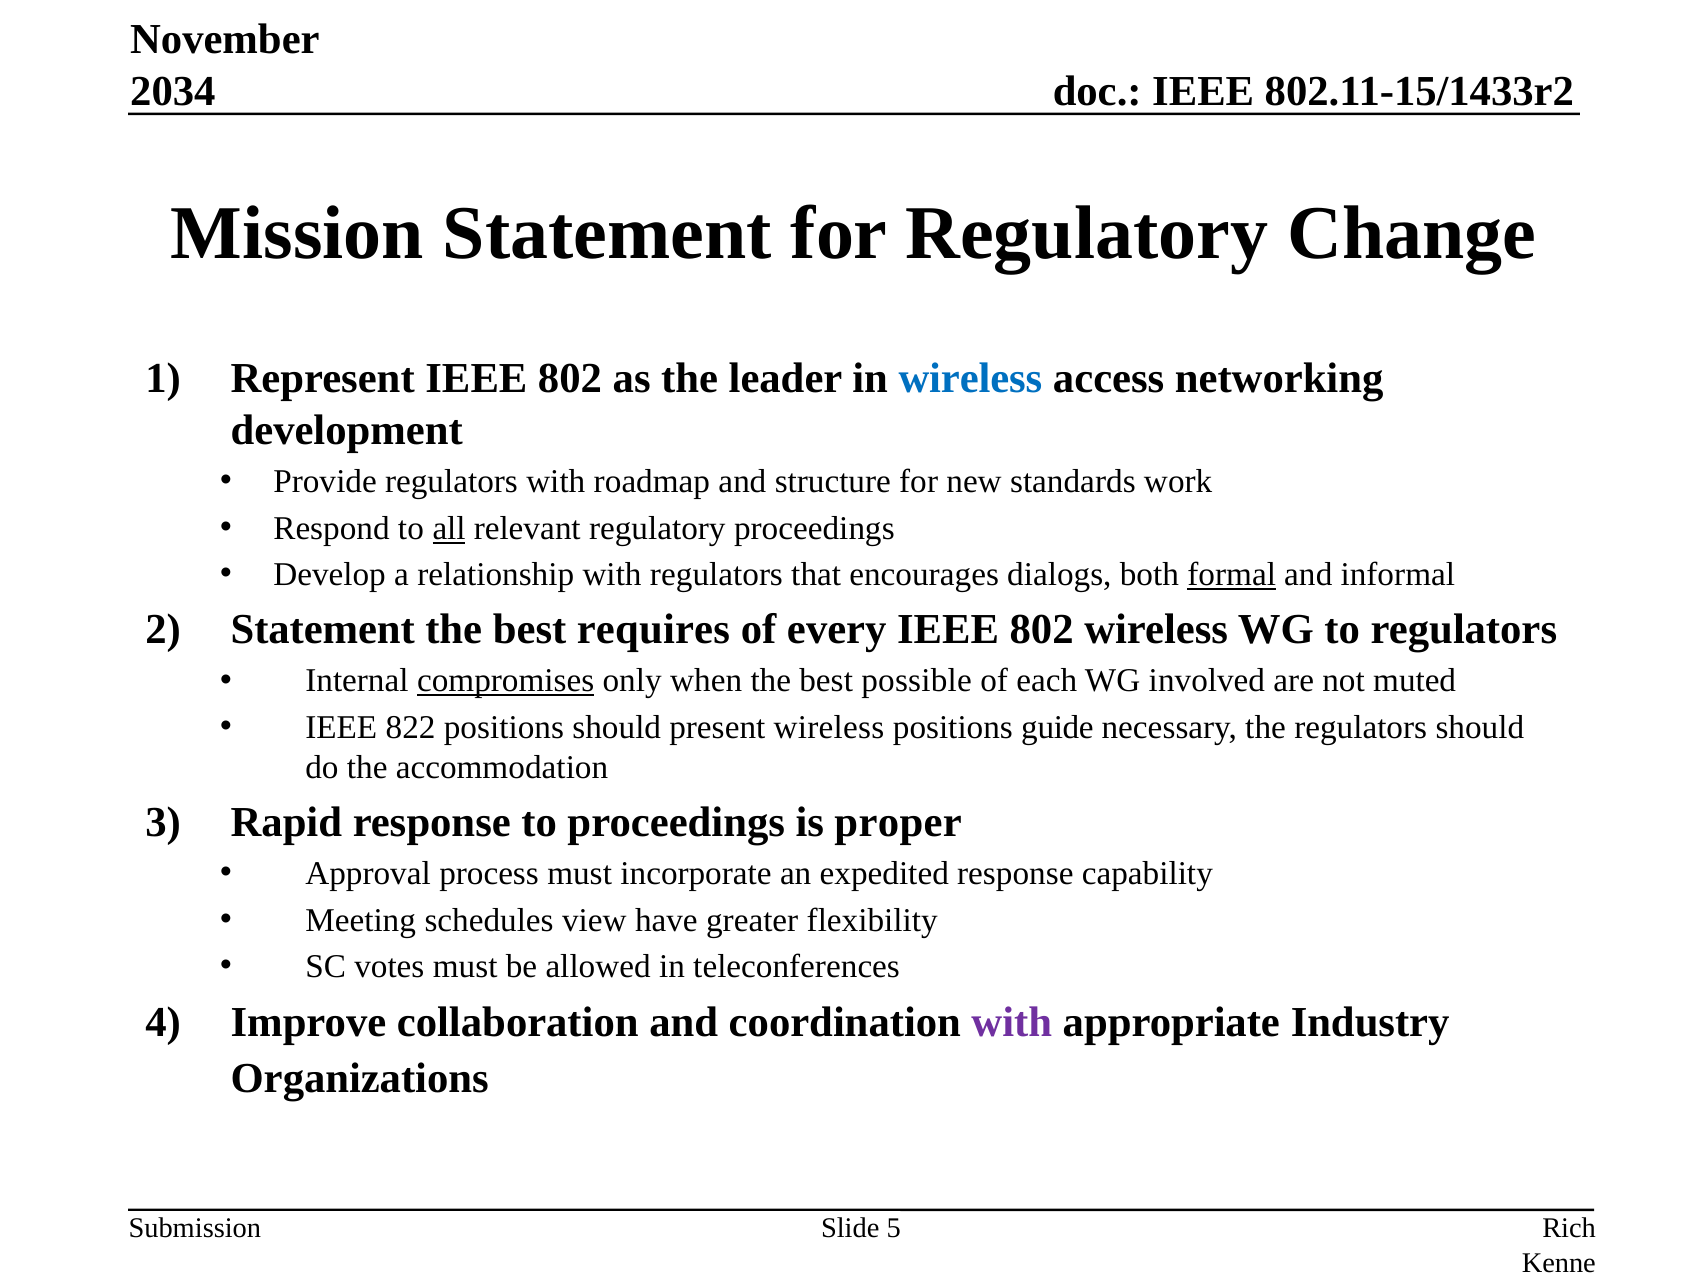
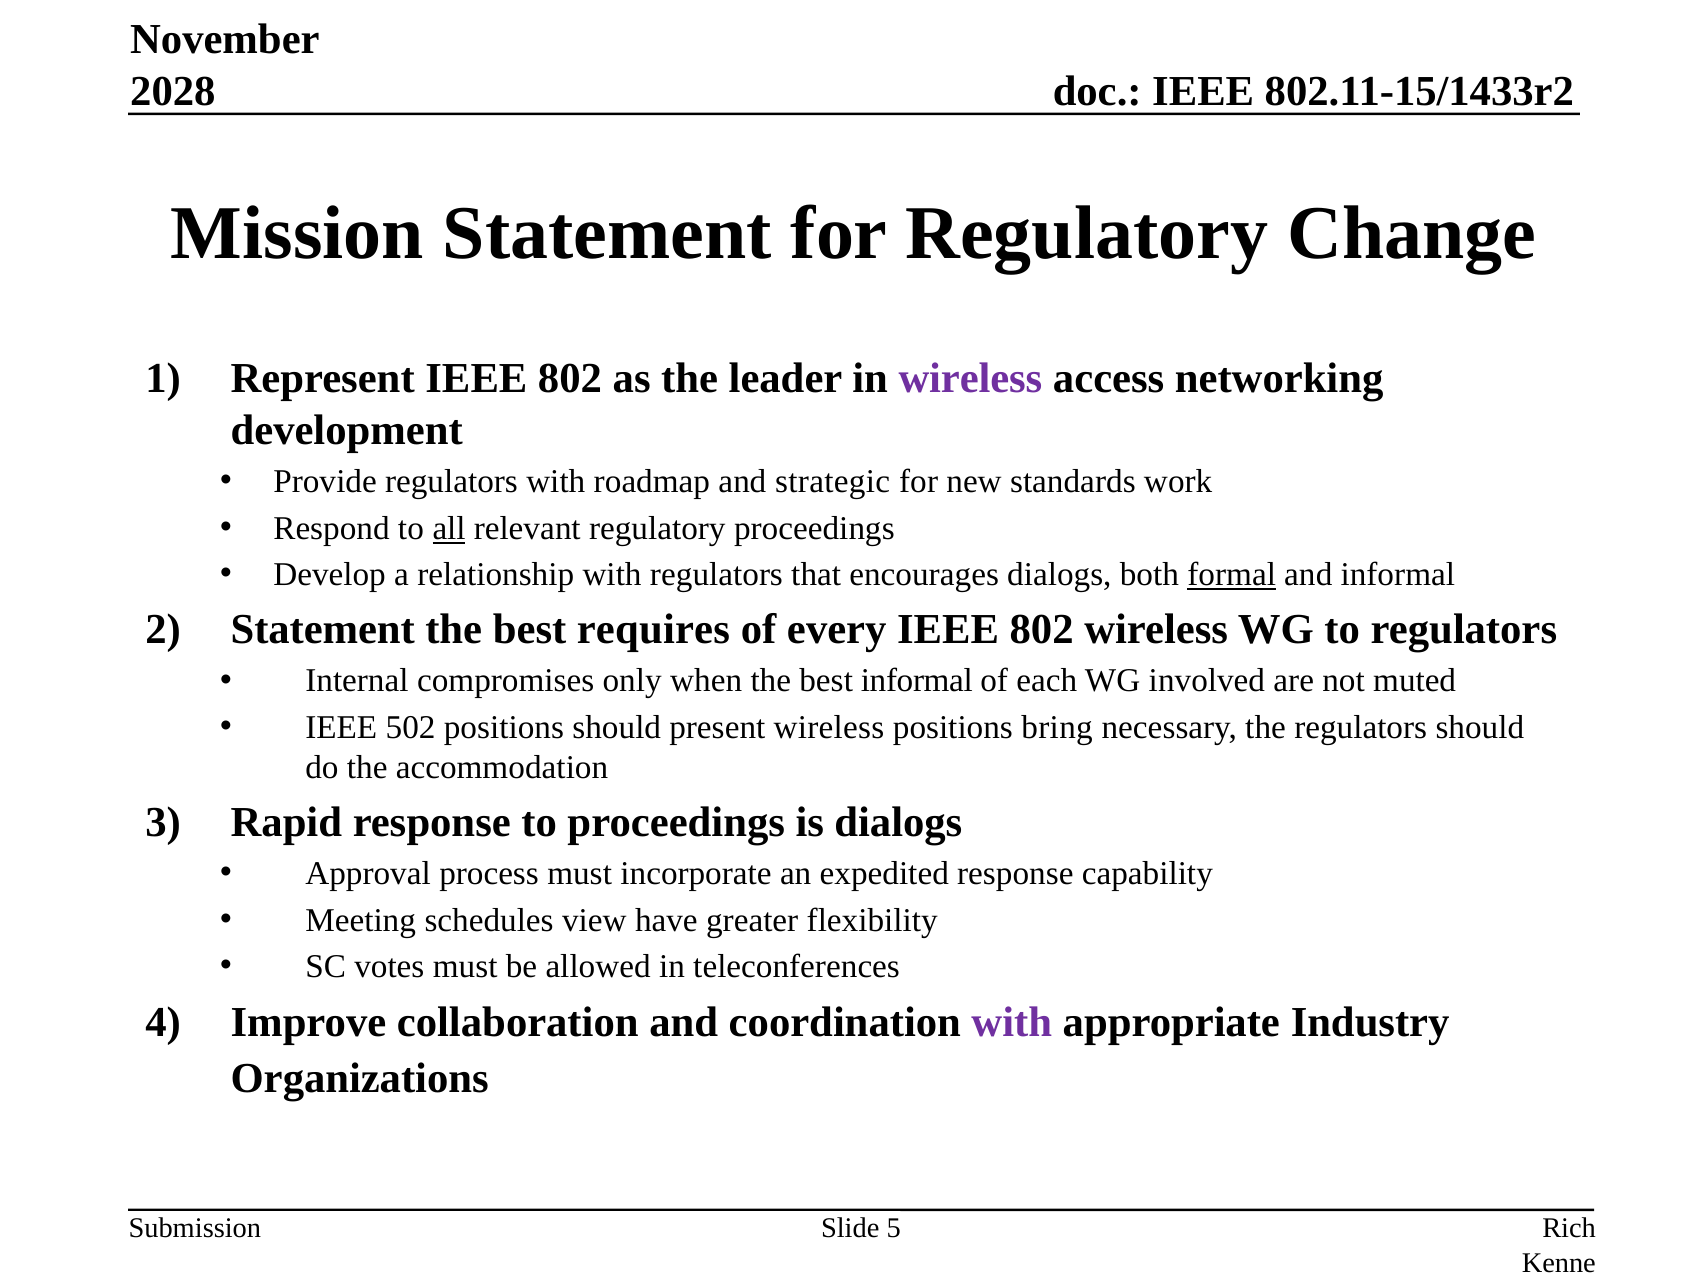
2034: 2034 -> 2028
wireless at (970, 379) colour: blue -> purple
structure: structure -> strategic
compromises underline: present -> none
best possible: possible -> informal
822: 822 -> 502
guide: guide -> bring
is proper: proper -> dialogs
